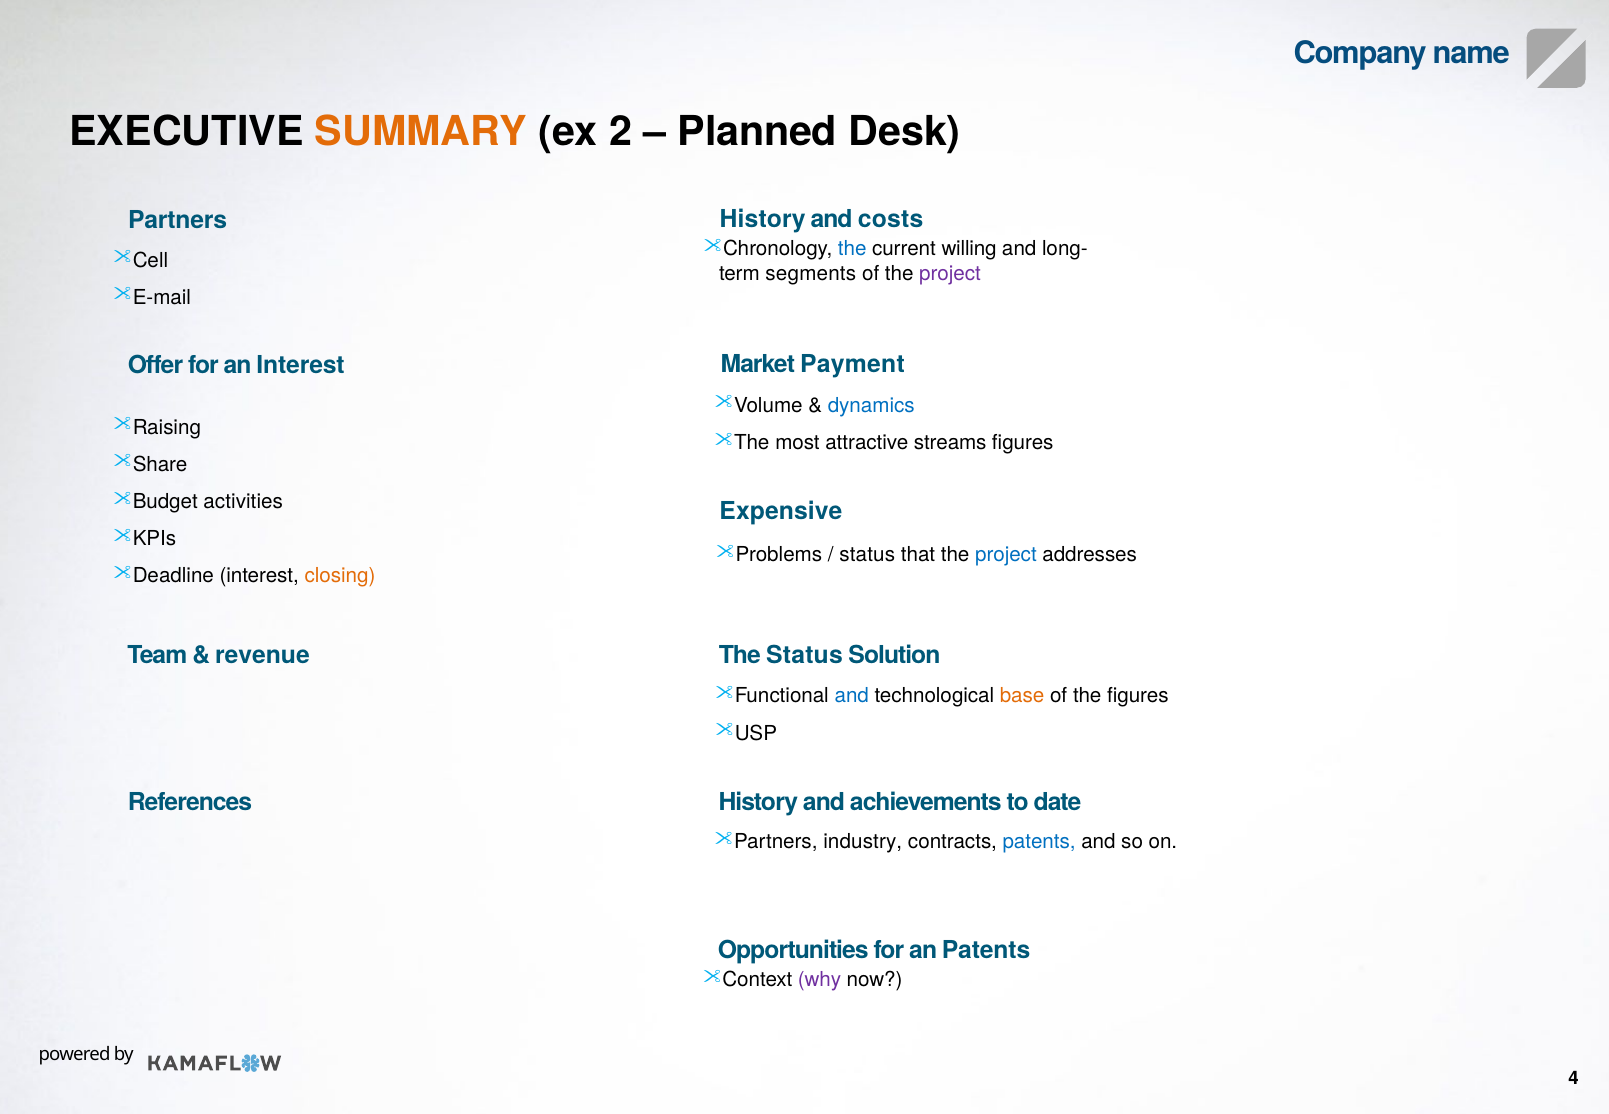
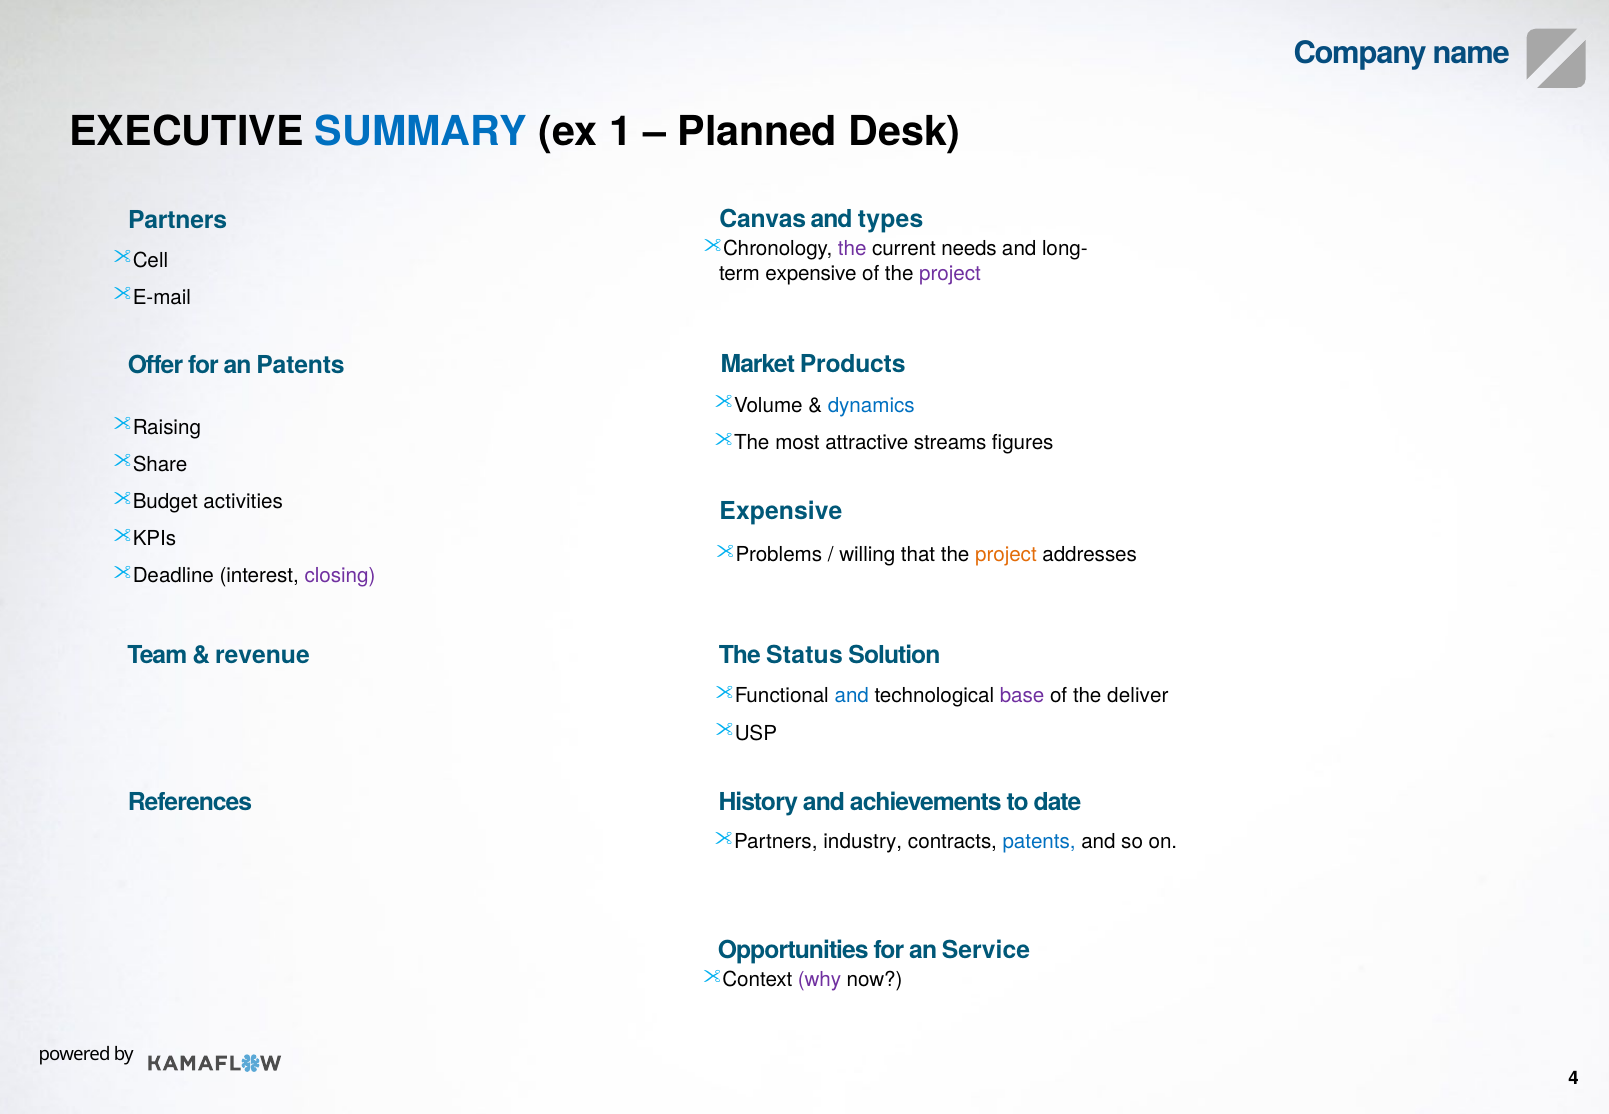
SUMMARY colour: orange -> blue
2: 2 -> 1
History at (763, 219): History -> Canvas
costs: costs -> types
the at (852, 249) colour: blue -> purple
willing: willing -> needs
segments at (811, 274): segments -> expensive
Payment: Payment -> Products
an Interest: Interest -> Patents
status at (867, 555): status -> willing
project at (1006, 555) colour: blue -> orange
closing colour: orange -> purple
base colour: orange -> purple
the figures: figures -> deliver
an Patents: Patents -> Service
